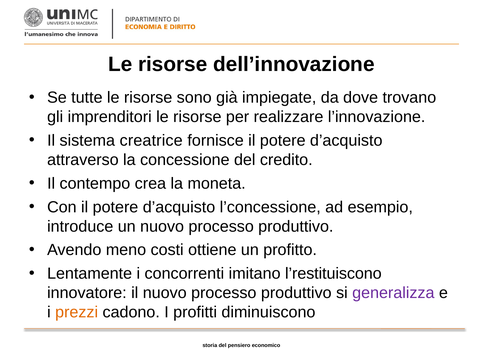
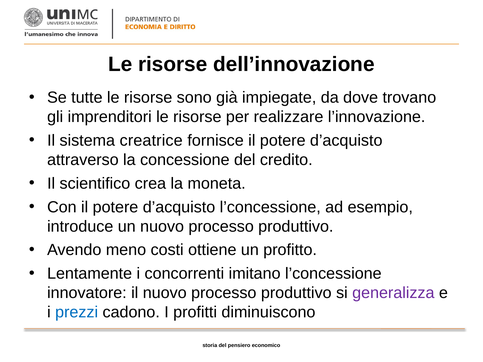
contempo: contempo -> scientifico
imitano l’restituiscono: l’restituiscono -> l’concessione
prezzi colour: orange -> blue
